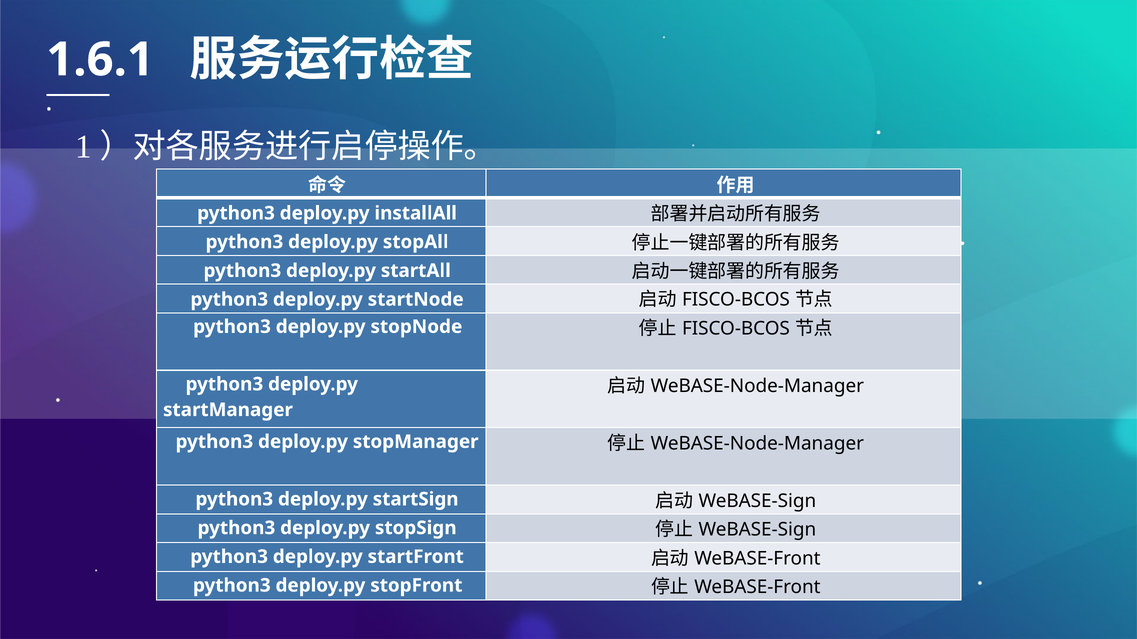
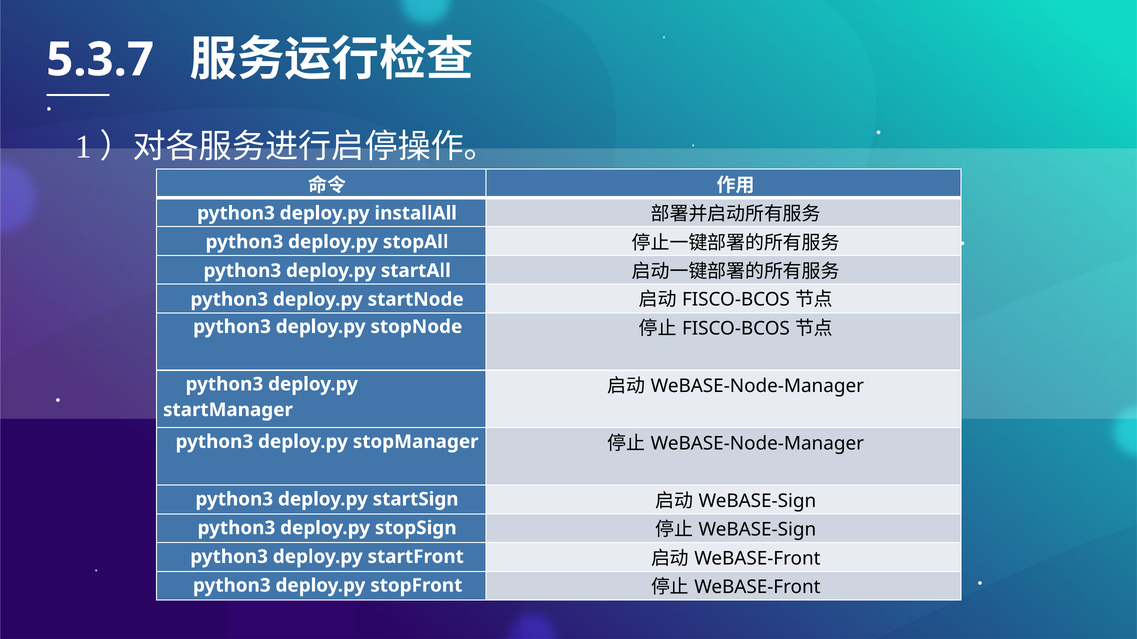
1.6.1: 1.6.1 -> 5.3.7
